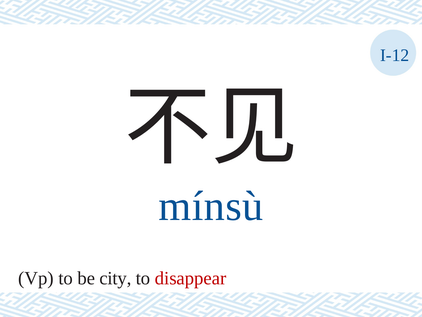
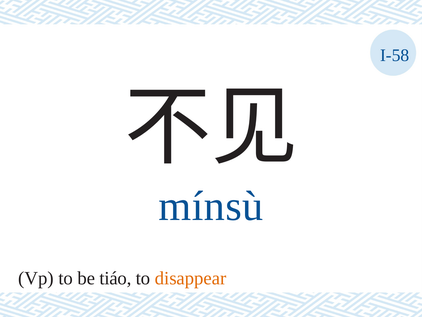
I-12: I-12 -> I-58
city: city -> tiáo
disappear colour: red -> orange
